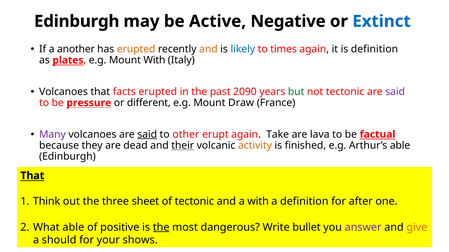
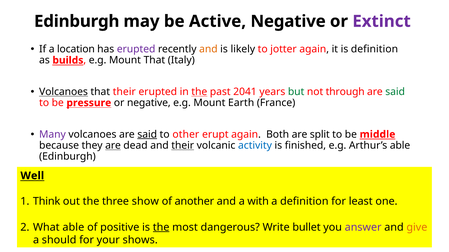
Extinct colour: blue -> purple
another: another -> location
erupted at (136, 49) colour: orange -> purple
likely colour: blue -> black
times: times -> jotter
plates: plates -> builds
Mount With: With -> That
Volcanoes at (64, 92) underline: none -> present
that facts: facts -> their
the at (199, 92) underline: none -> present
2090: 2090 -> 2041
not tectonic: tectonic -> through
said at (395, 92) colour: purple -> green
or different: different -> negative
Draw: Draw -> Earth
Take: Take -> Both
lava: lava -> split
factual: factual -> middle
are at (113, 146) underline: none -> present
activity colour: orange -> blue
That at (32, 176): That -> Well
sheet: sheet -> show
of tectonic: tectonic -> another
after: after -> least
